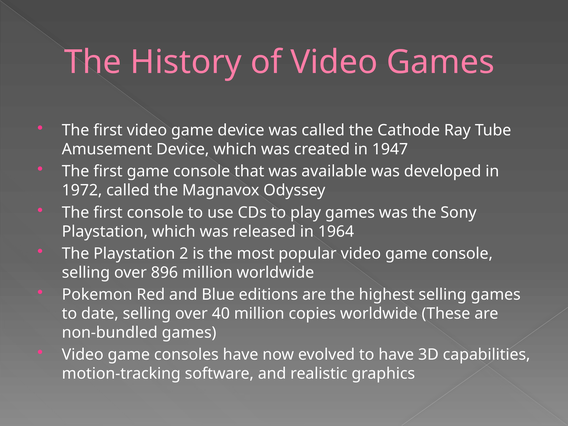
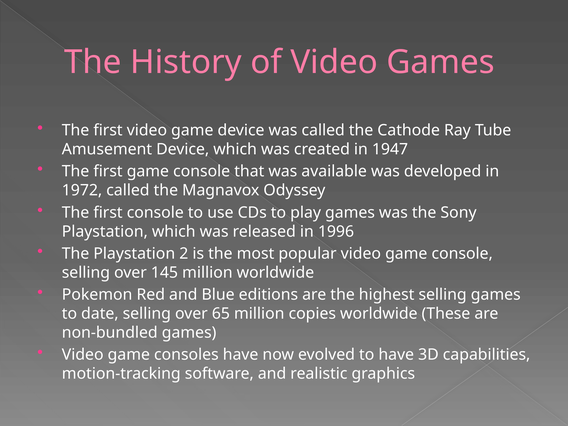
1964: 1964 -> 1996
896: 896 -> 145
40: 40 -> 65
